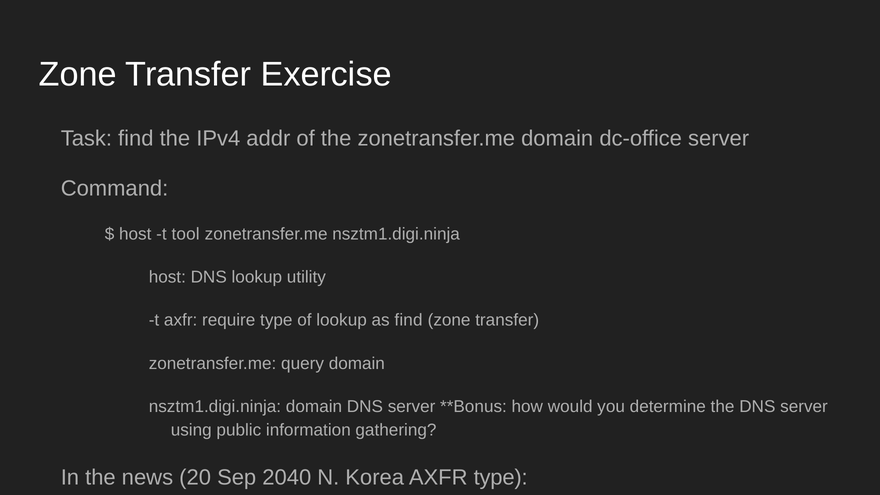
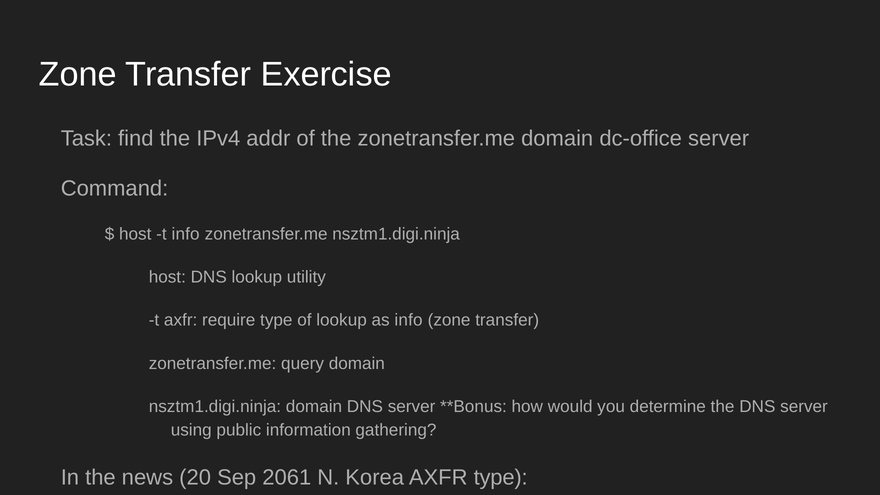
t tool: tool -> info
as find: find -> info
2040: 2040 -> 2061
